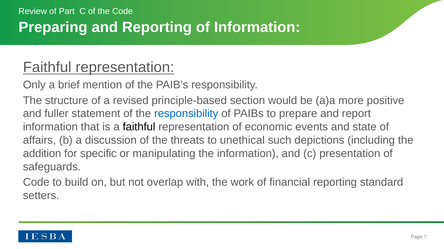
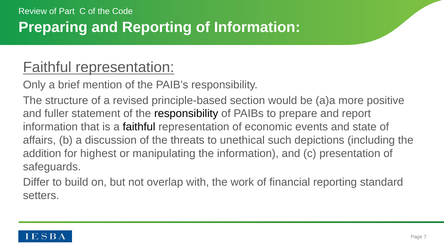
responsibility at (186, 114) colour: blue -> black
specific: specific -> highest
Code at (36, 183): Code -> Differ
